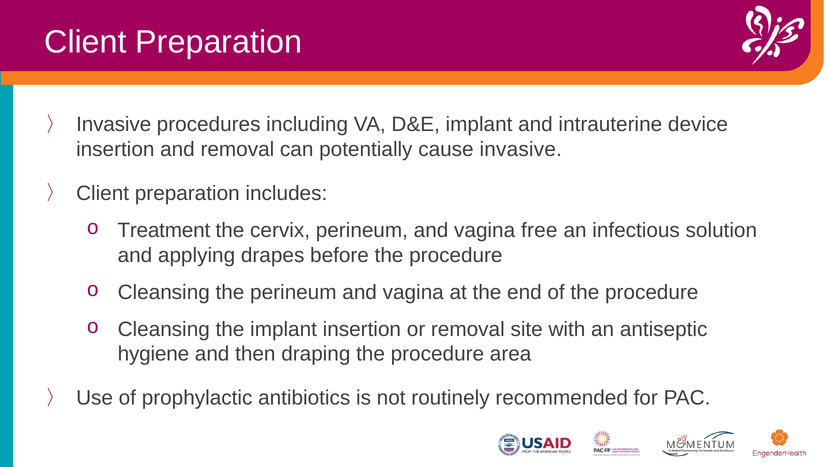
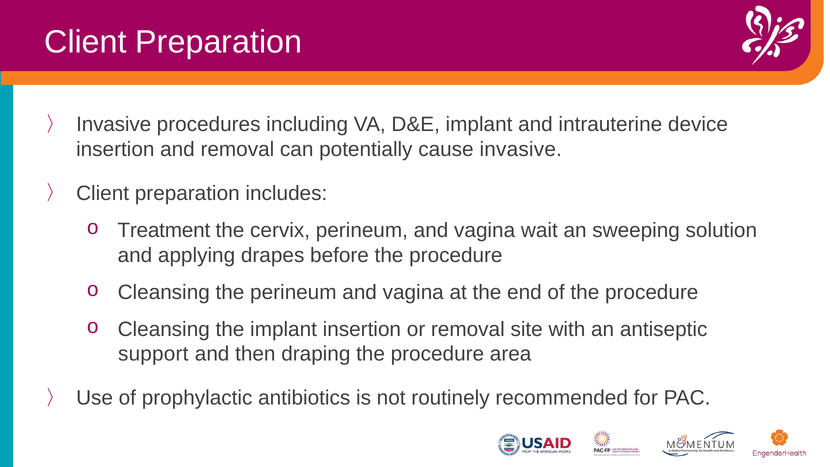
free: free -> wait
infectious: infectious -> sweeping
hygiene: hygiene -> support
